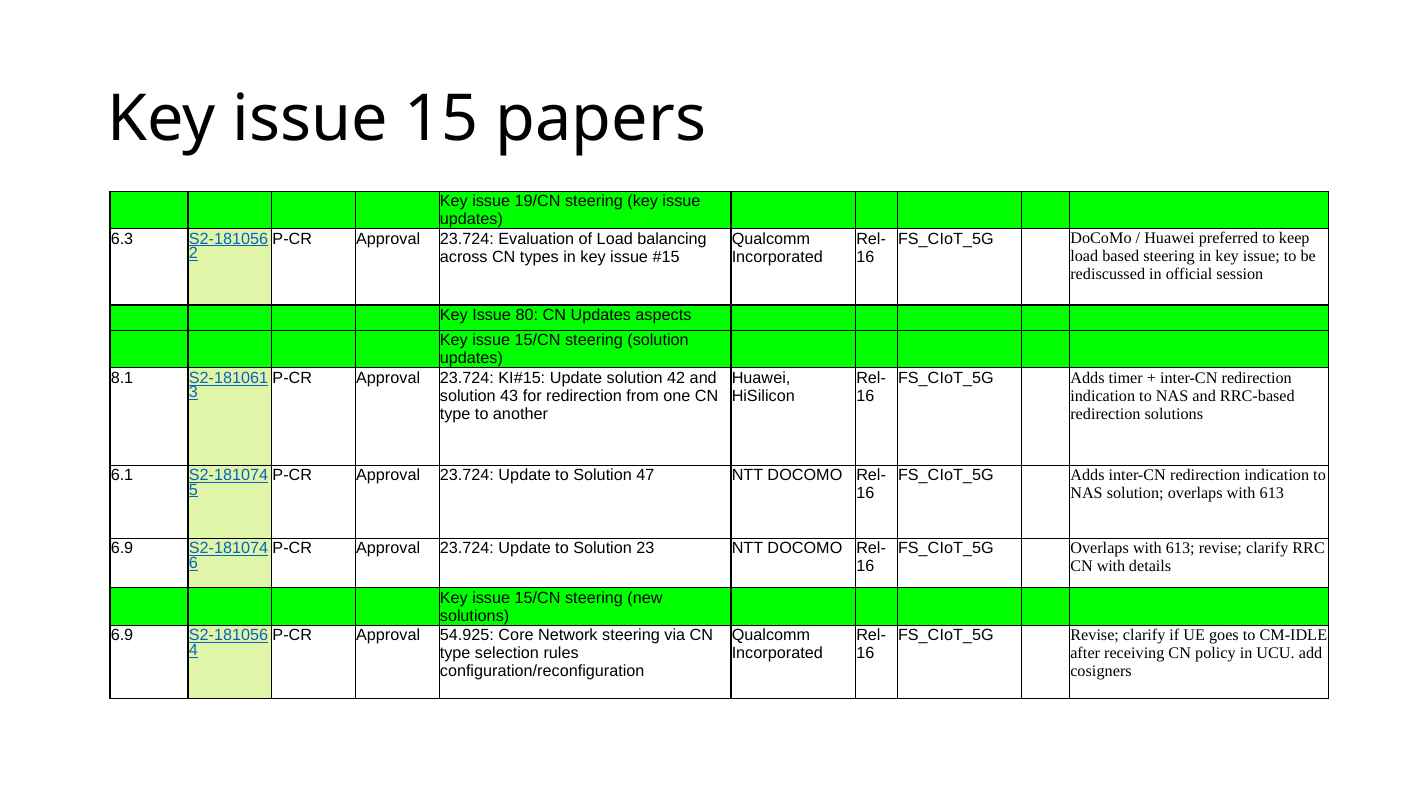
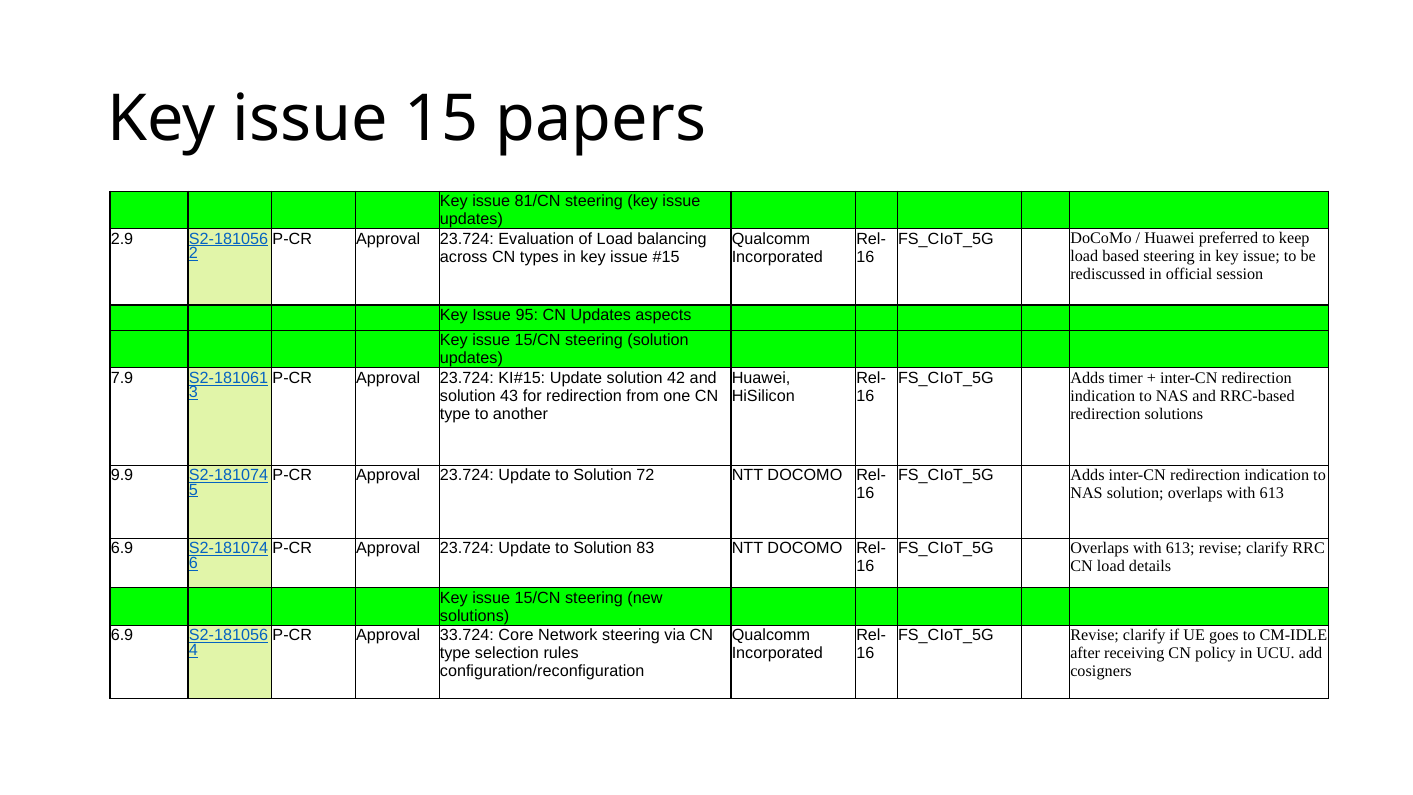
19/CN: 19/CN -> 81/CN
6.3: 6.3 -> 2.9
80: 80 -> 95
8.1: 8.1 -> 7.9
6.1: 6.1 -> 9.9
47: 47 -> 72
23: 23 -> 83
CN with: with -> load
54.925: 54.925 -> 33.724
